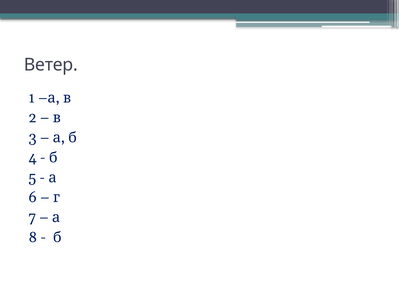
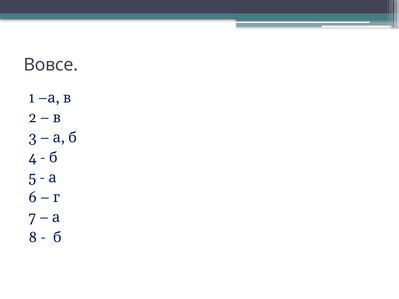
Ветер: Ветер -> Вовсе
